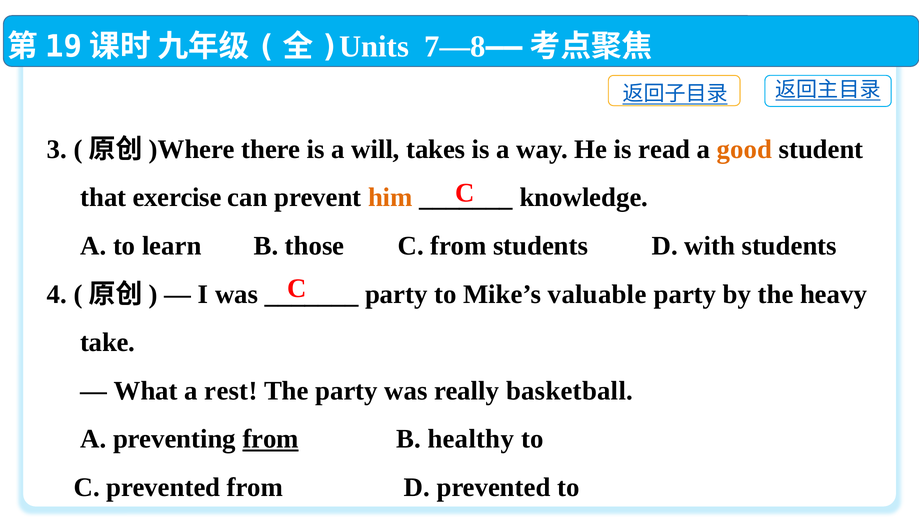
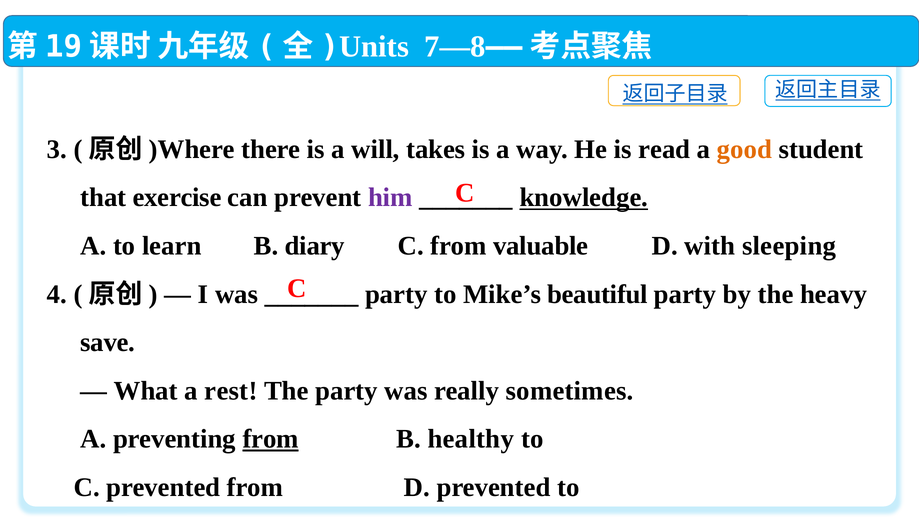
him colour: orange -> purple
knowledge underline: none -> present
those: those -> diary
from students: students -> valuable
with students: students -> sleeping
valuable: valuable -> beautiful
take: take -> save
basketball: basketball -> sometimes
